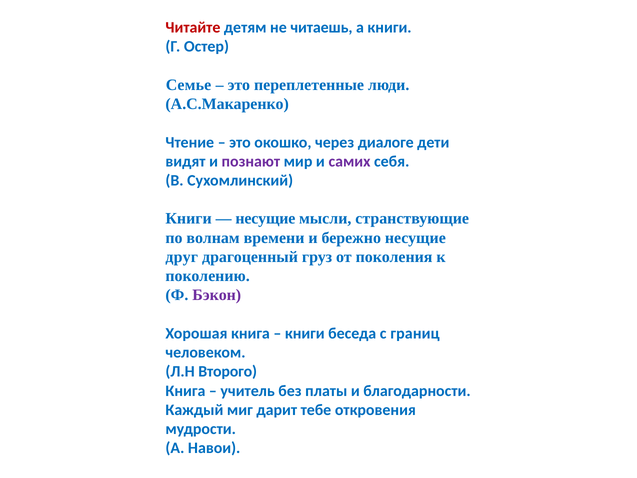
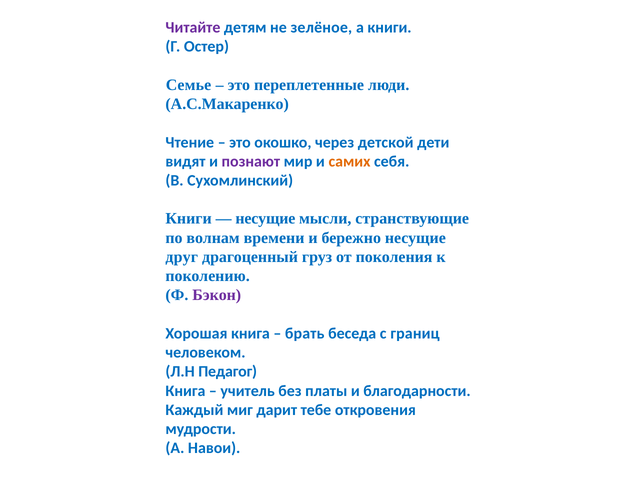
Читайте colour: red -> purple
читаешь: читаешь -> зелёное
диалоге: диалоге -> детской
самих colour: purple -> orange
книги at (305, 333): книги -> брать
Второго: Второго -> Педагог
